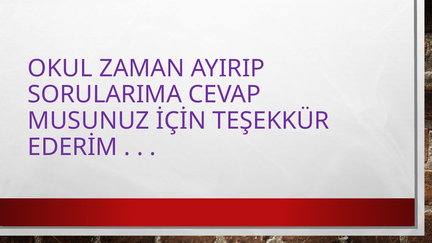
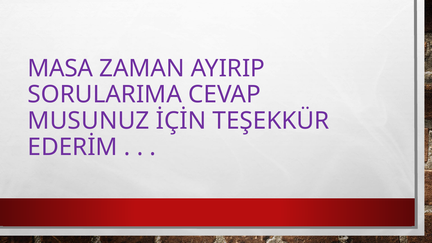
OKUL: OKUL -> MASA
